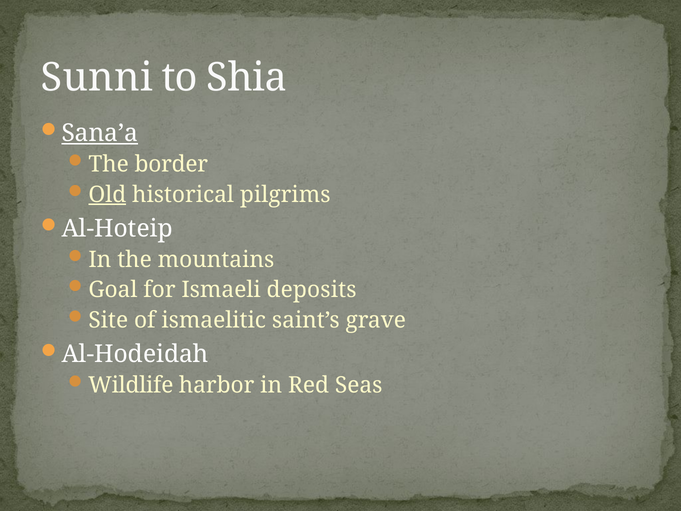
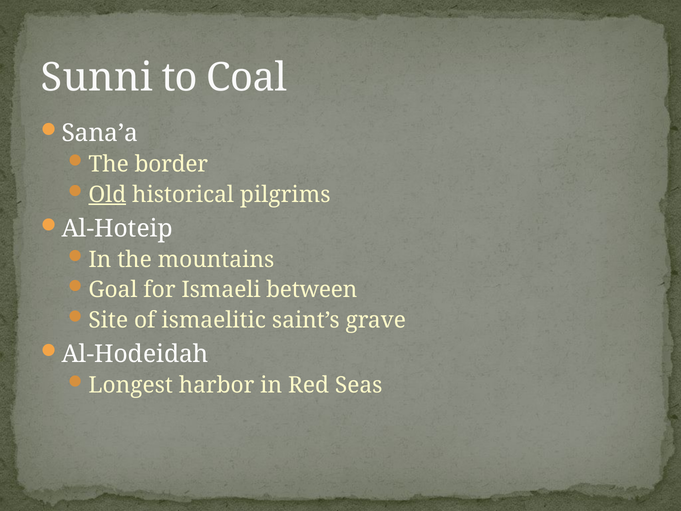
Shia: Shia -> Coal
Sana’a underline: present -> none
deposits: deposits -> between
Wildlife: Wildlife -> Longest
